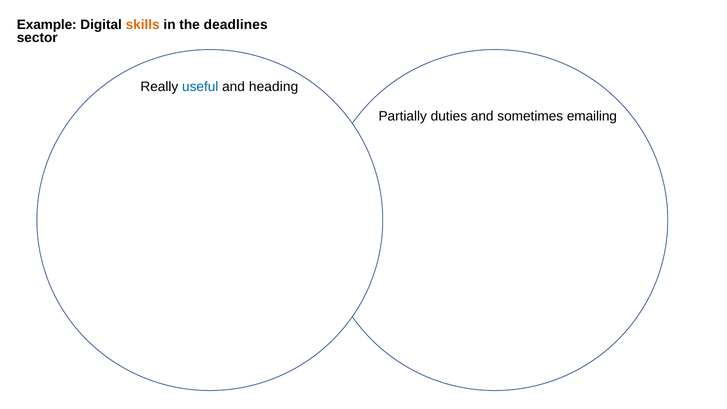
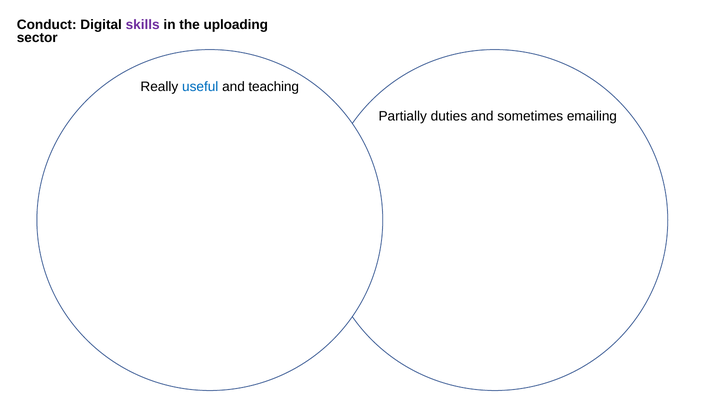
Example: Example -> Conduct
skills colour: orange -> purple
deadlines: deadlines -> uploading
heading: heading -> teaching
